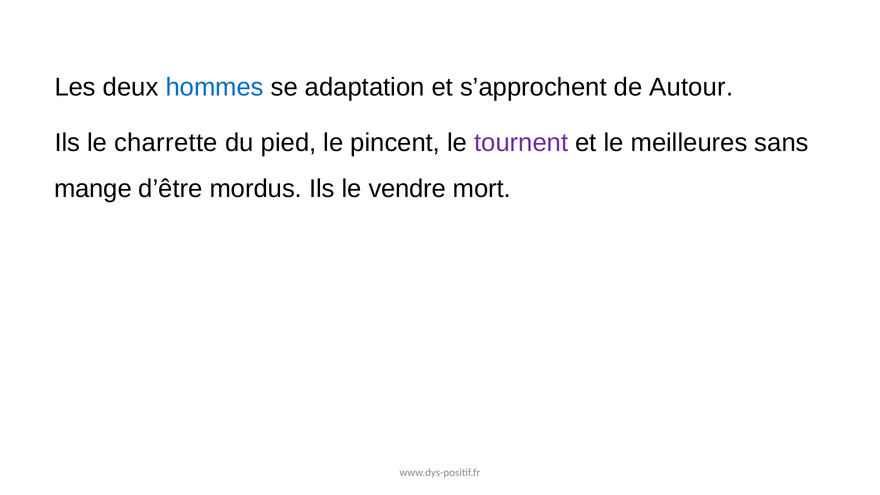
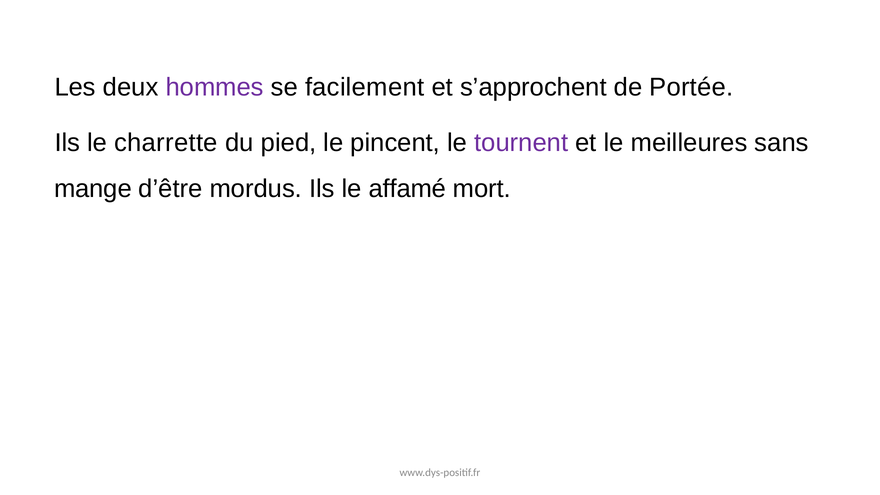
hommes colour: blue -> purple
adaptation: adaptation -> facilement
Autour: Autour -> Portée
vendre: vendre -> affamé
